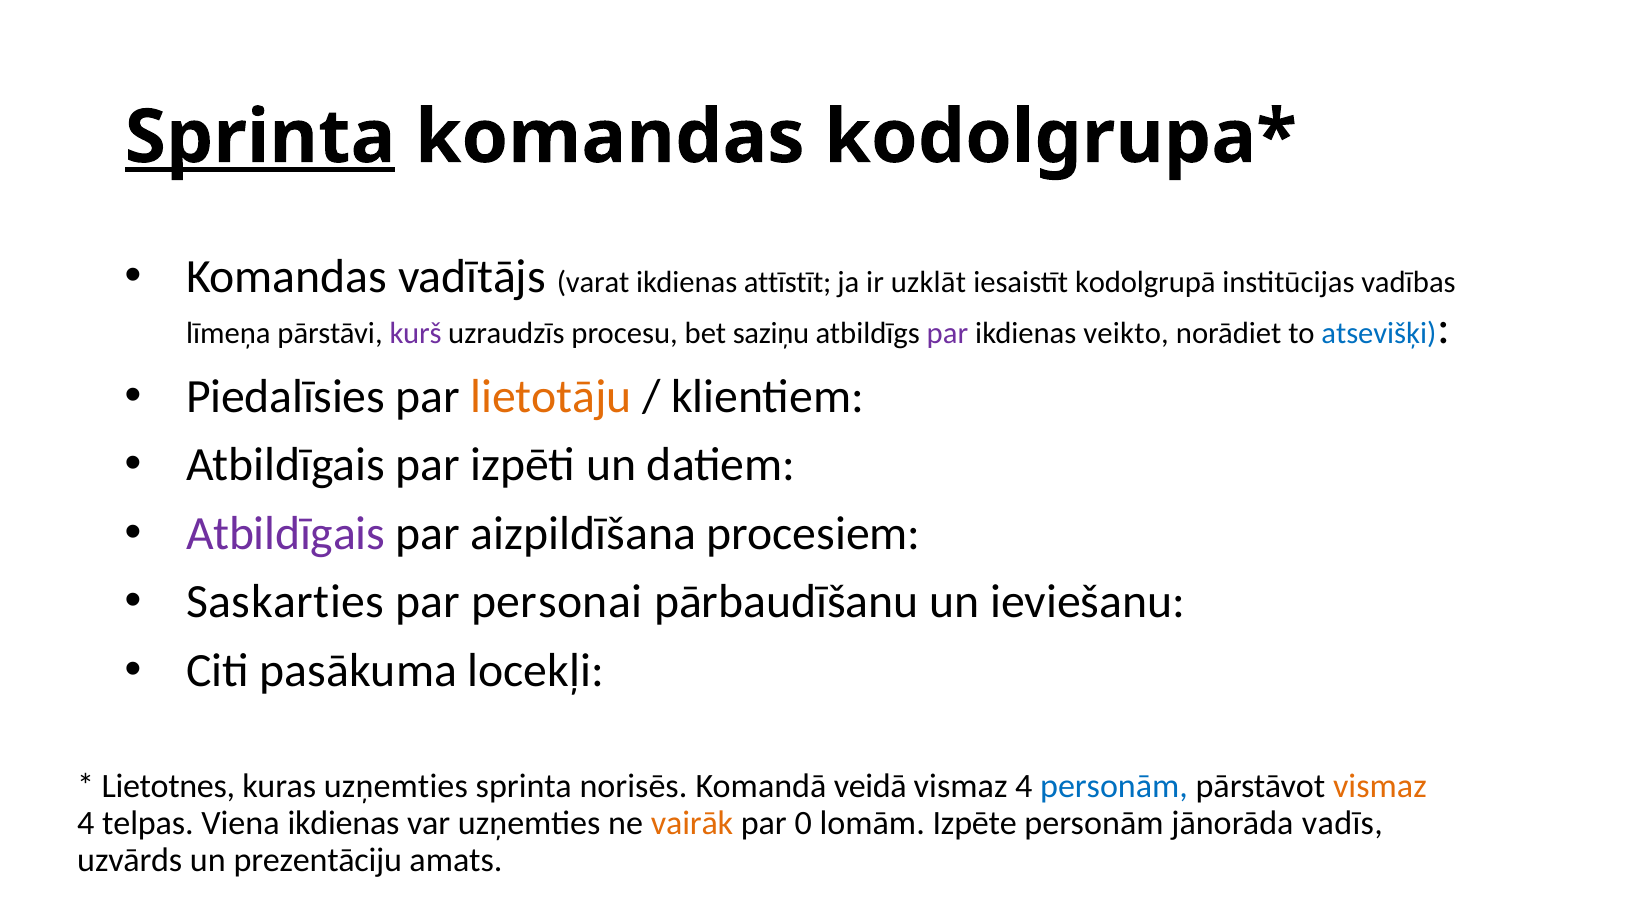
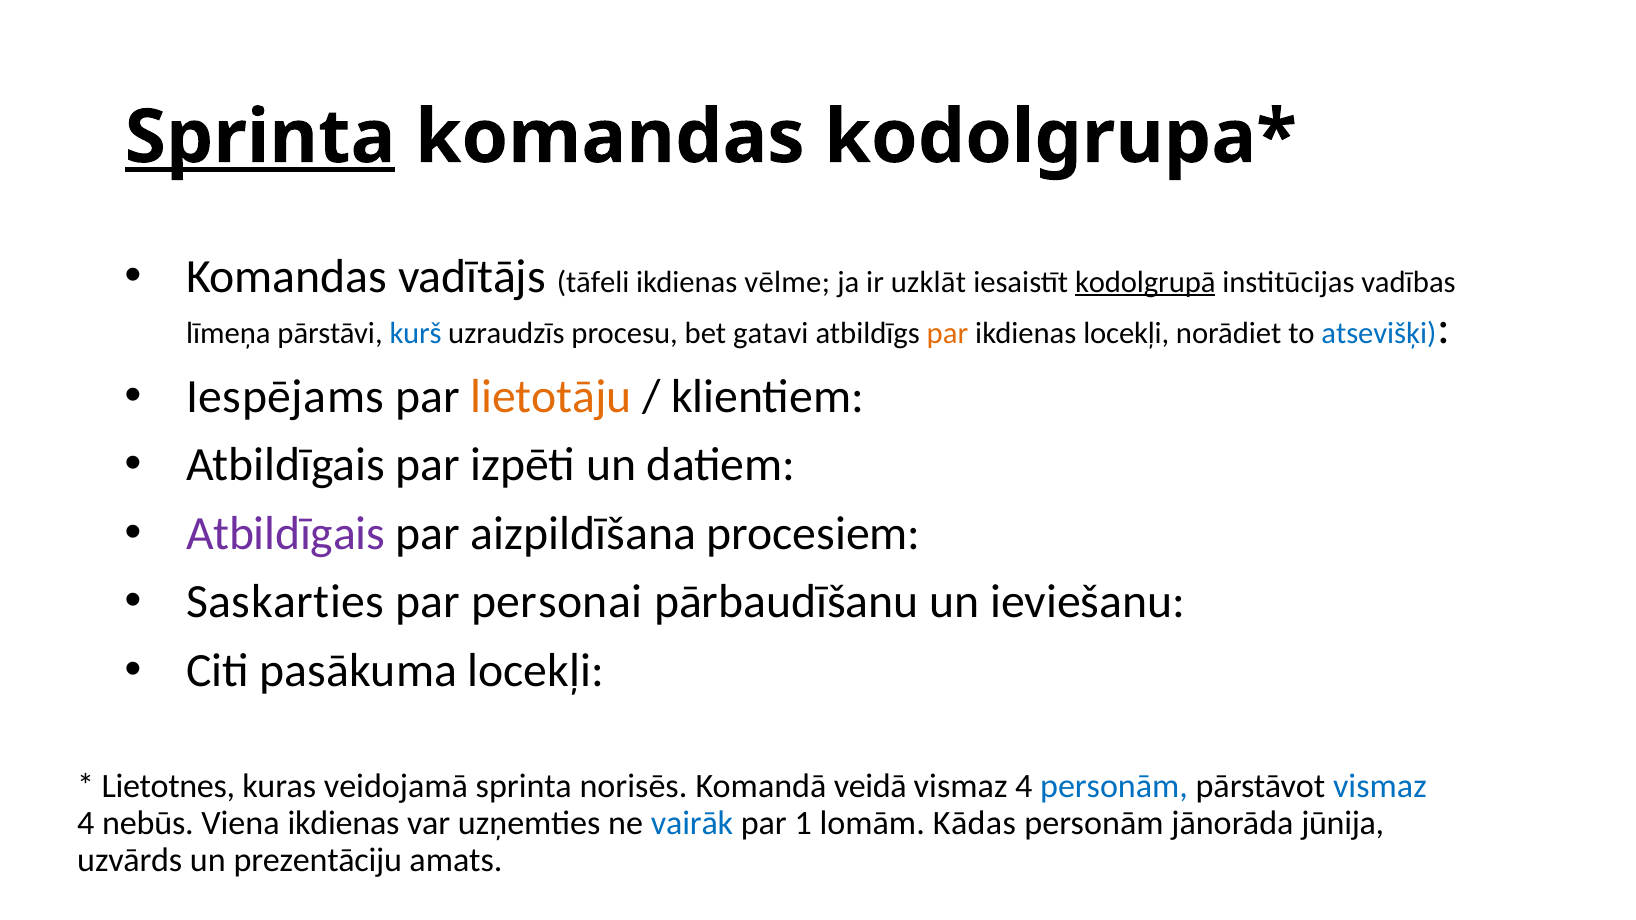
varat: varat -> tāfeli
attīstīt: attīstīt -> vēlme
kodolgrupā underline: none -> present
kurš colour: purple -> blue
saziņu: saziņu -> gatavi
par at (947, 334) colour: purple -> orange
ikdienas veikto: veikto -> locekļi
Piedalīsies: Piedalīsies -> Iespējams
kuras uzņemties: uzņemties -> veidojamā
vismaz at (1380, 787) colour: orange -> blue
telpas: telpas -> nebūs
vairāk colour: orange -> blue
0: 0 -> 1
Izpēte: Izpēte -> Kādas
vadīs: vadīs -> jūnija
